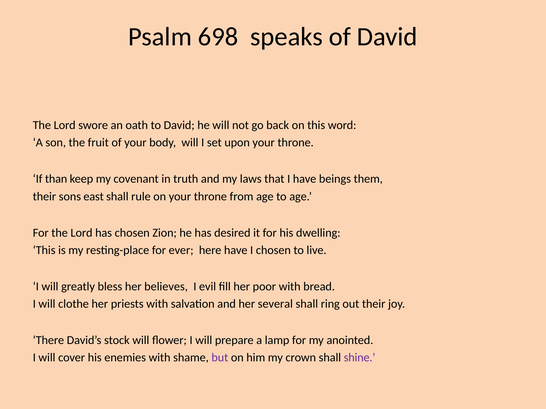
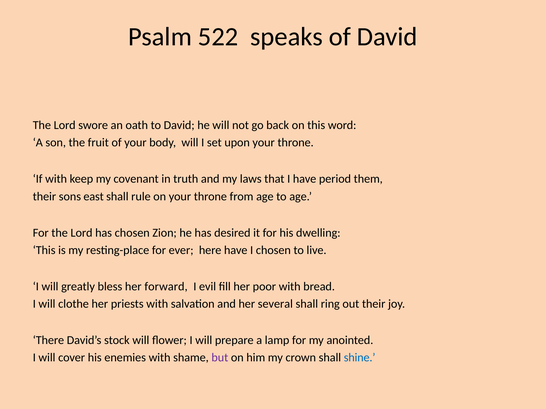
698: 698 -> 522
If than: than -> with
beings: beings -> period
believes: believes -> forward
shine colour: purple -> blue
